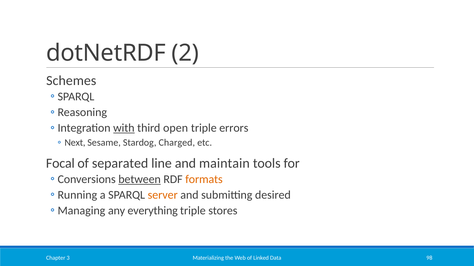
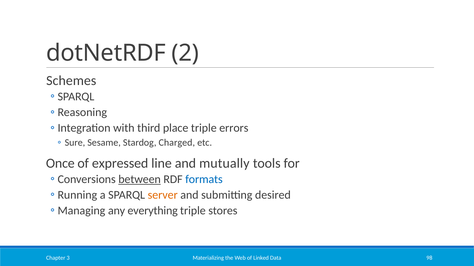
with underline: present -> none
open: open -> place
Next: Next -> Sure
Focal: Focal -> Once
separated: separated -> expressed
maintain: maintain -> mutually
formats colour: orange -> blue
